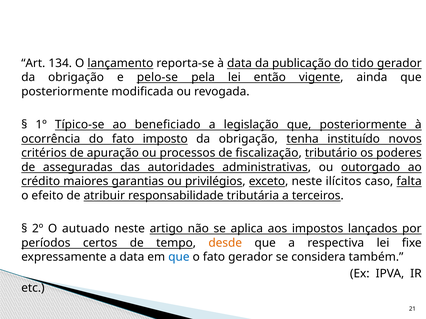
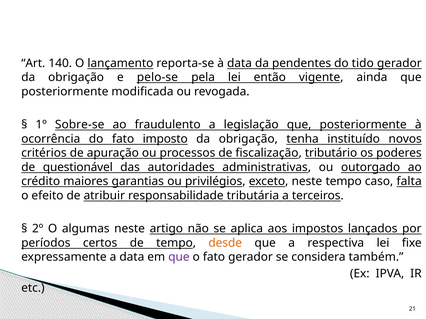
134: 134 -> 140
publicação: publicação -> pendentes
Típico-se: Típico-se -> Sobre-se
beneficiado: beneficiado -> fraudulento
asseguradas: asseguradas -> questionável
neste ilícitos: ilícitos -> tempo
autuado: autuado -> algumas
que at (179, 257) colour: blue -> purple
